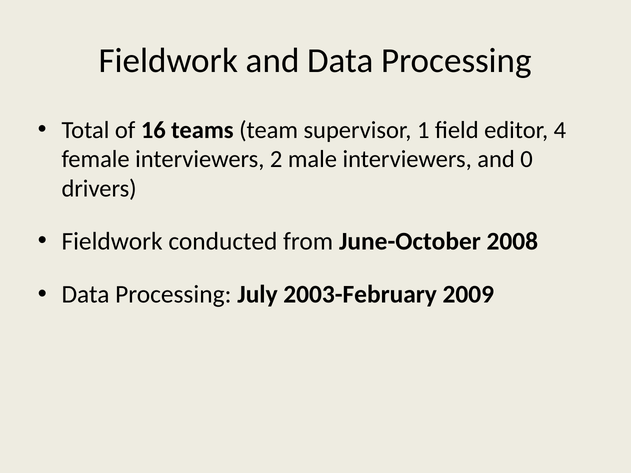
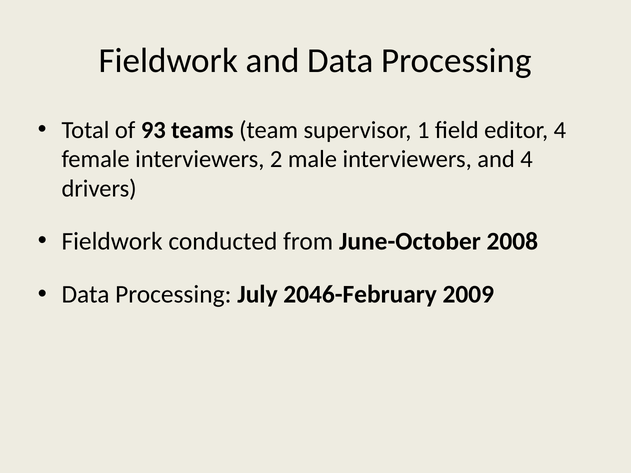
16: 16 -> 93
and 0: 0 -> 4
2003-February: 2003-February -> 2046-February
